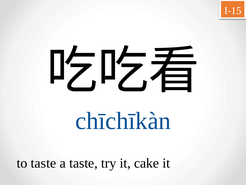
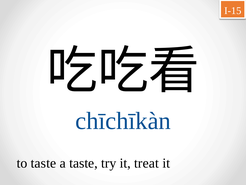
cake: cake -> treat
